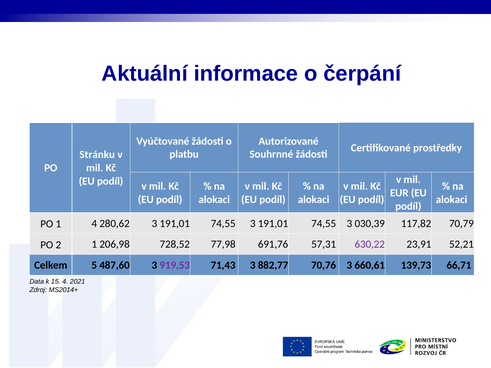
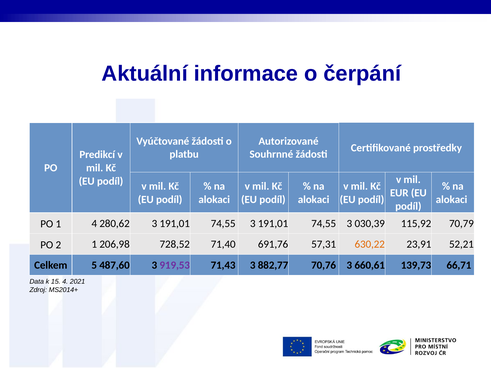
Stránku: Stránku -> Predikcí
117,82: 117,82 -> 115,92
77,98: 77,98 -> 71,40
630,22 colour: purple -> orange
